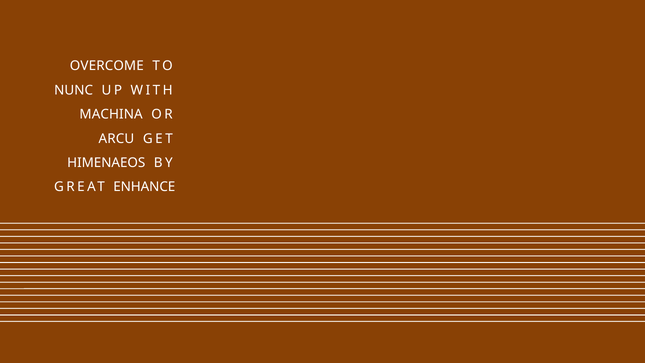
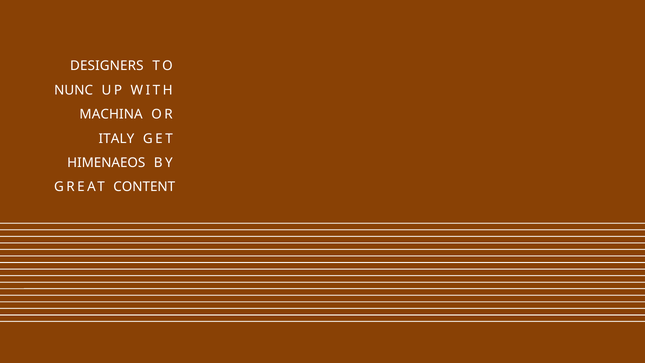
OVERCOME: OVERCOME -> DESIGNERS
ARCU: ARCU -> ITALY
ENHANCE: ENHANCE -> CONTENT
